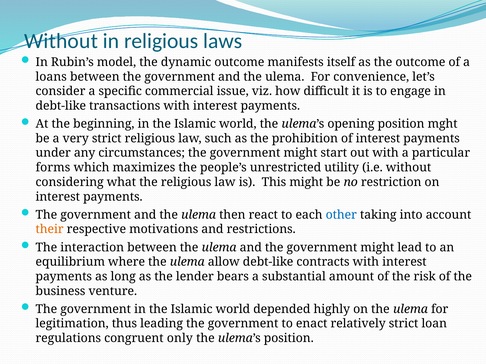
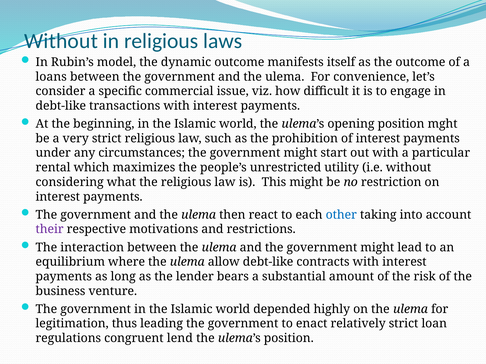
forms: forms -> rental
their colour: orange -> purple
only: only -> lend
